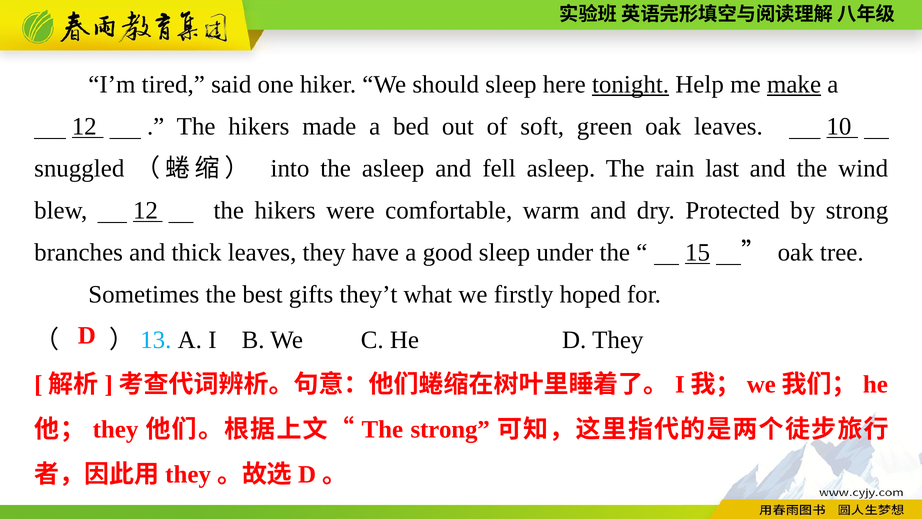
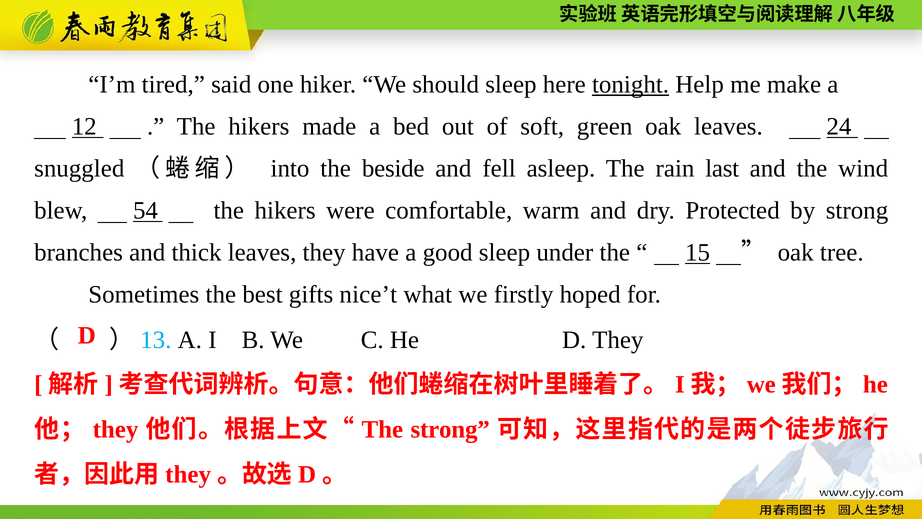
make underline: present -> none
10: 10 -> 24
the asleep: asleep -> beside
blew 12: 12 -> 54
they’t: they’t -> nice’t
